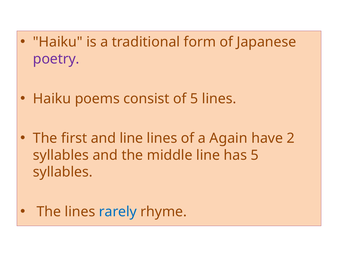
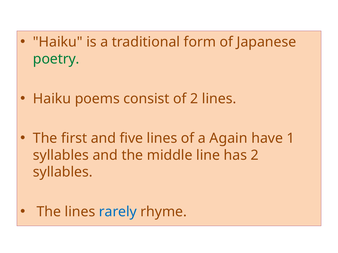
poetry colour: purple -> green
of 5: 5 -> 2
and line: line -> five
2: 2 -> 1
has 5: 5 -> 2
